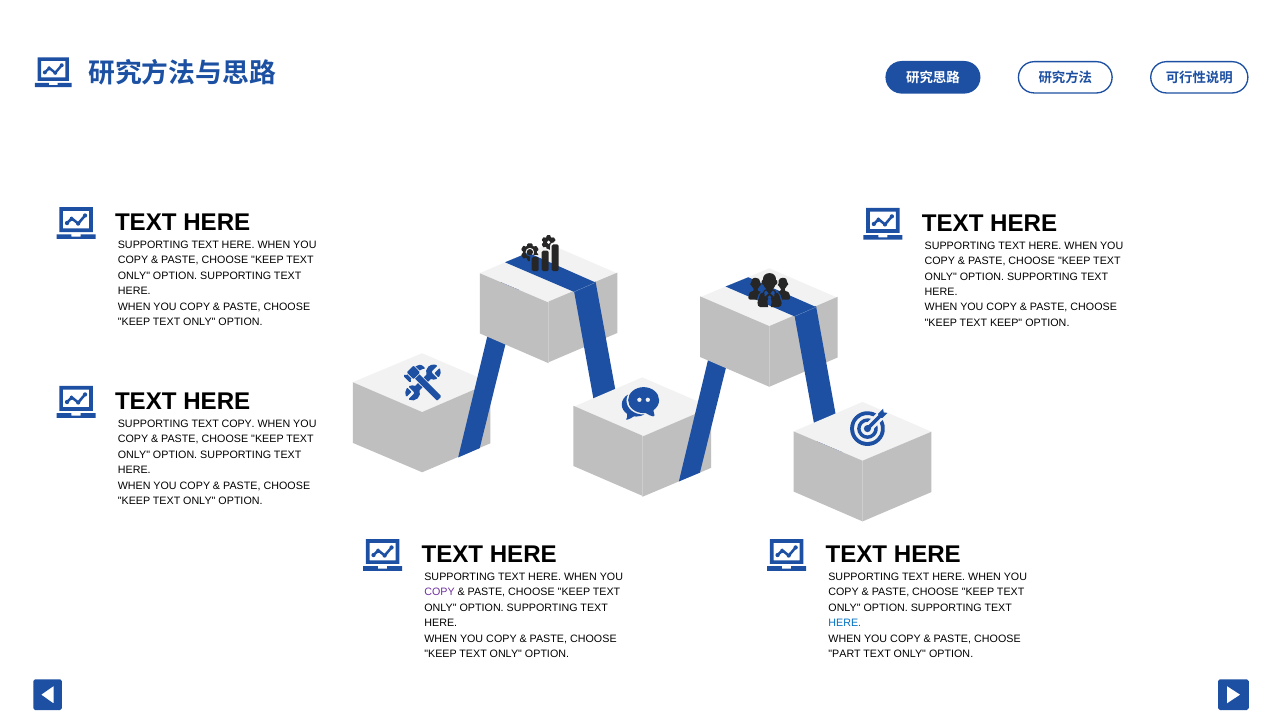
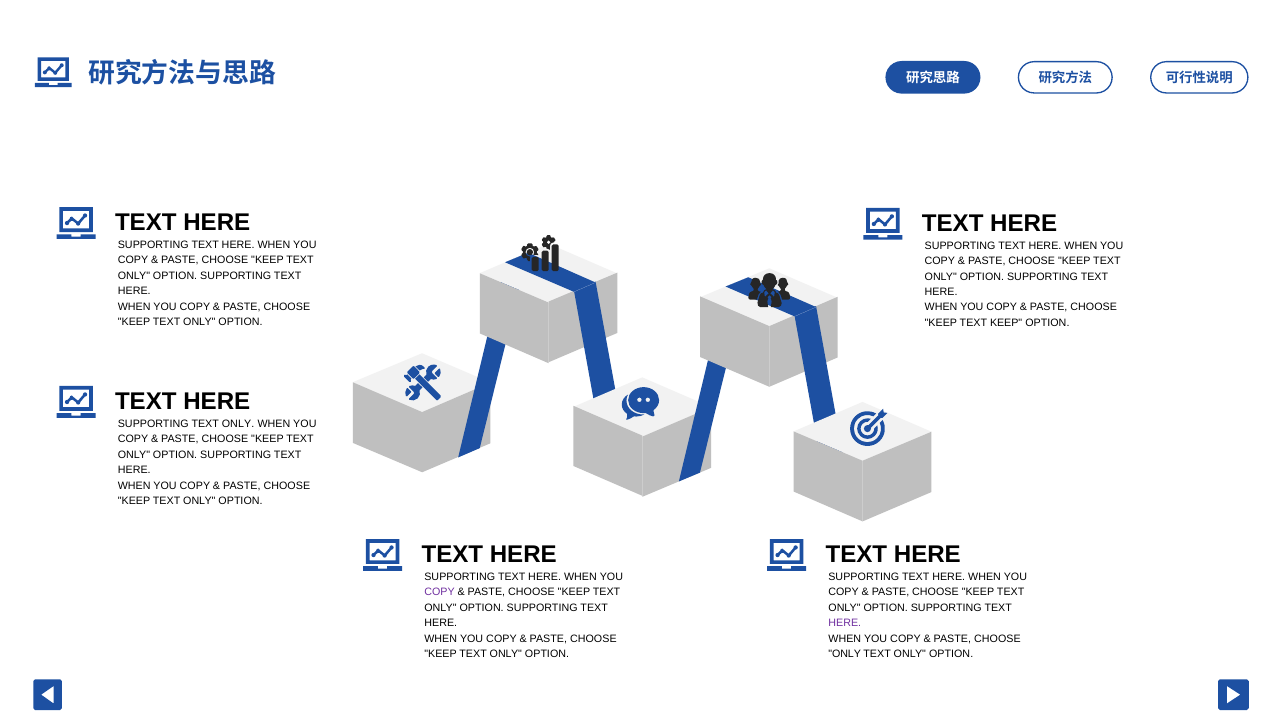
SUPPORTING TEXT COPY: COPY -> ONLY
HERE at (845, 623) colour: blue -> purple
PART at (845, 653): PART -> ONLY
